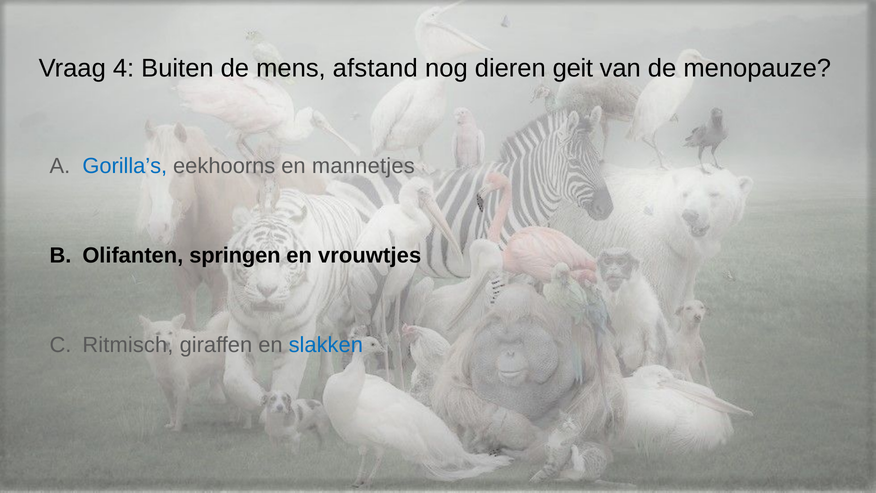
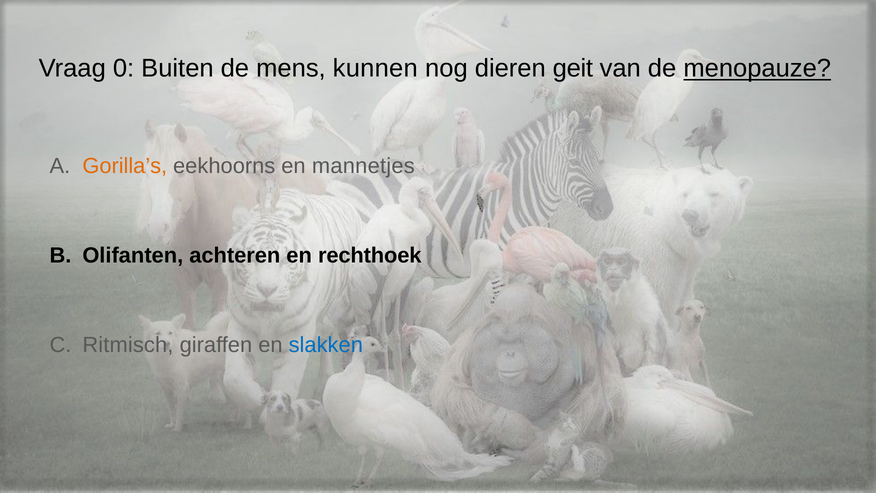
4: 4 -> 0
afstand: afstand -> kunnen
menopauze underline: none -> present
Gorilla’s colour: blue -> orange
springen: springen -> achteren
vrouwtjes: vrouwtjes -> rechthoek
